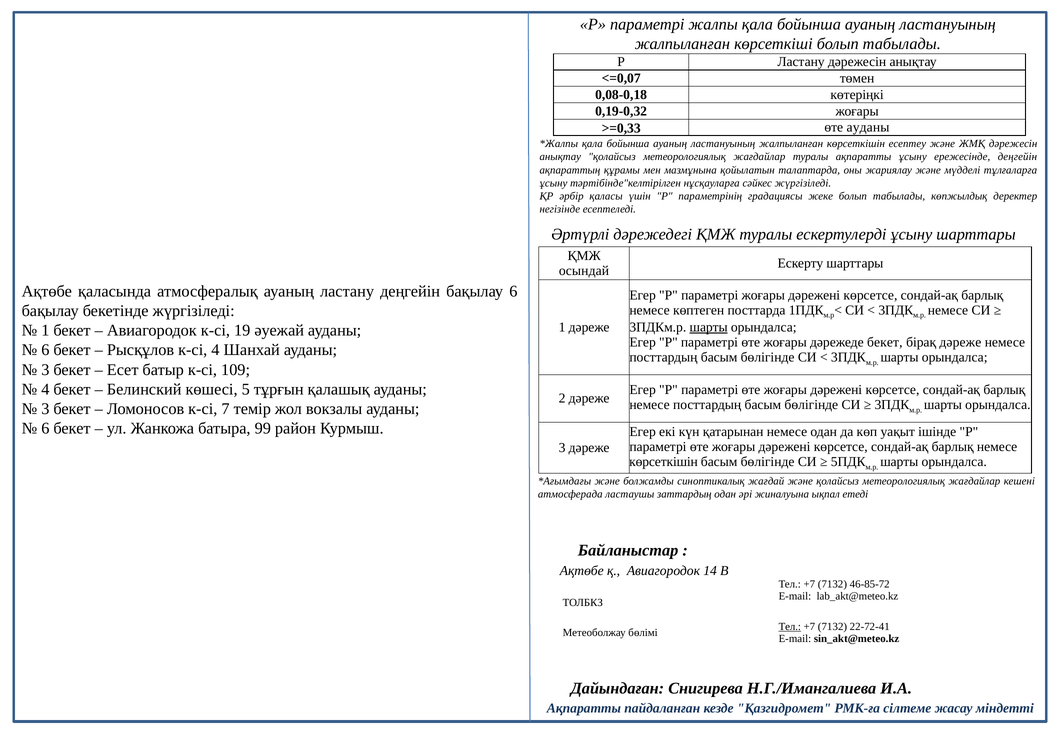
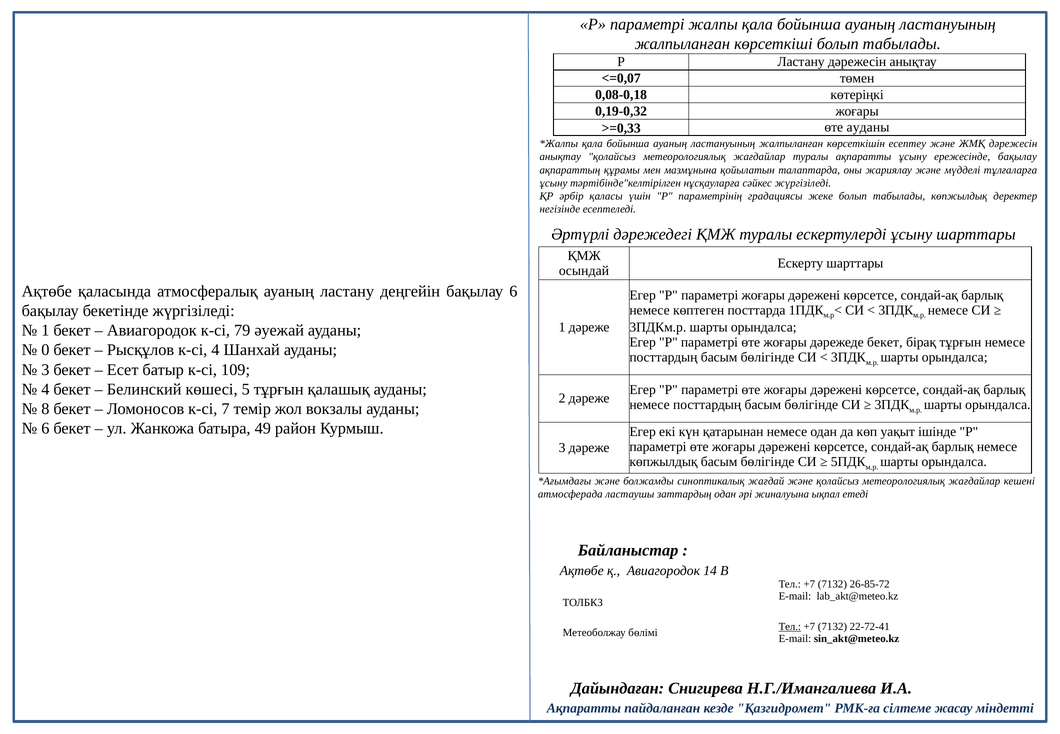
ережесінде деңгейін: деңгейін -> бақылау
шарты at (709, 327) underline: present -> none
19: 19 -> 79
бірақ дәреже: дәреже -> тұрғын
6 at (45, 350): 6 -> 0
3 at (45, 409): 3 -> 8
99: 99 -> 49
көрсеткішін at (664, 462): көрсеткішін -> көпжылдық
46-85-72: 46-85-72 -> 26-85-72
